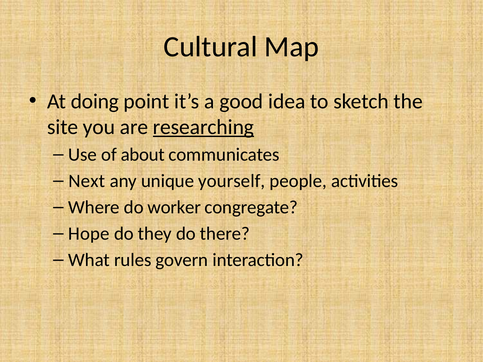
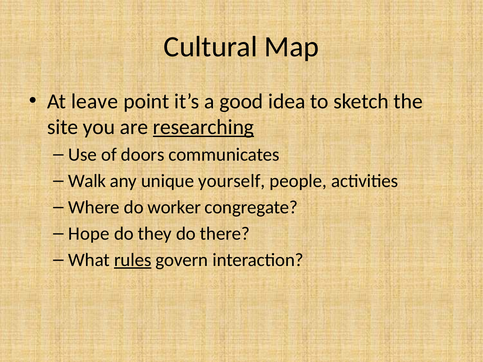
doing: doing -> leave
about: about -> doors
Next: Next -> Walk
rules underline: none -> present
